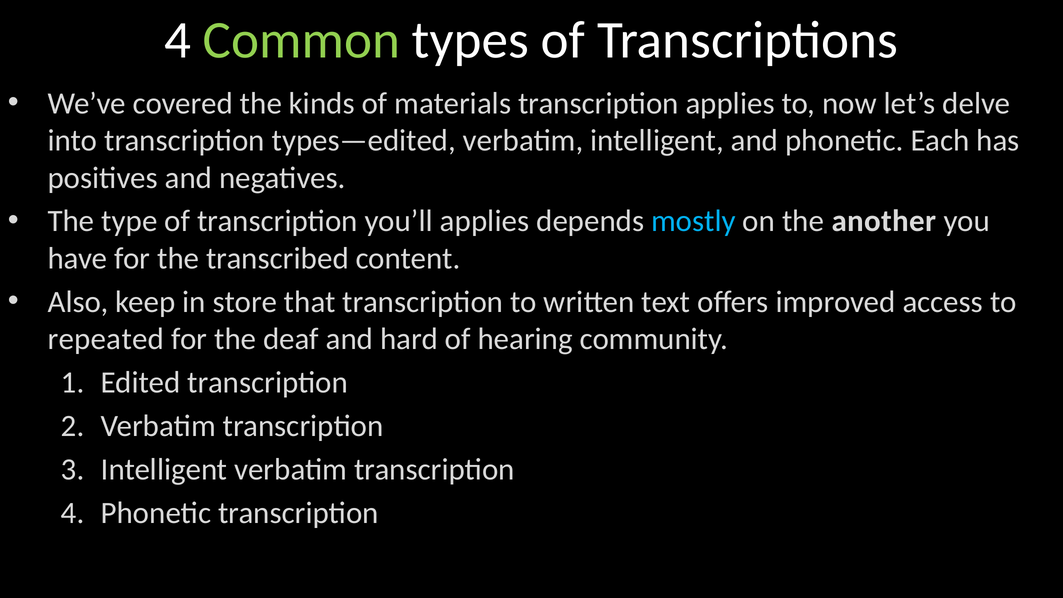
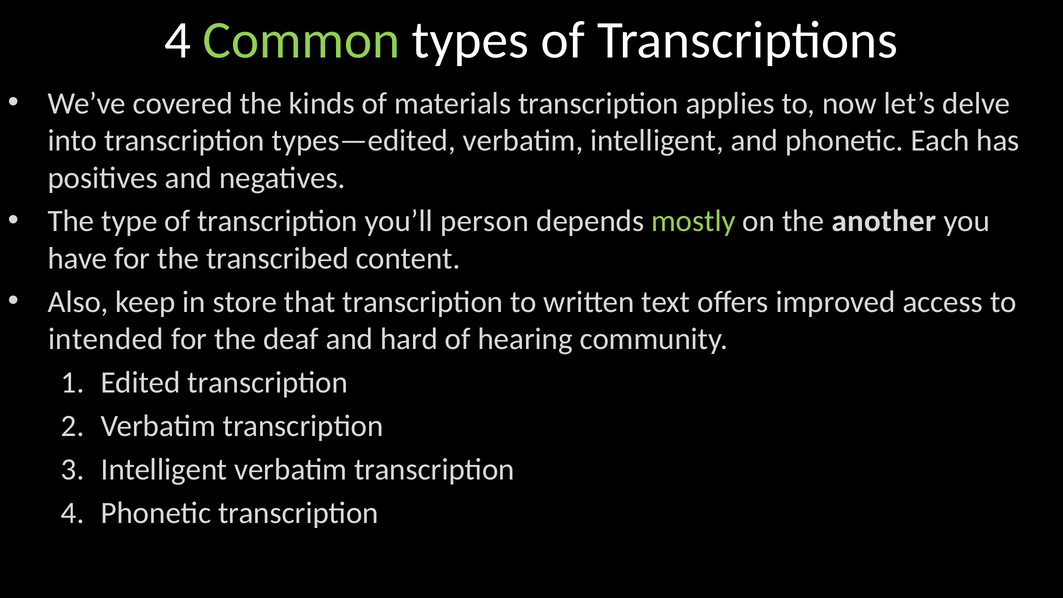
you’ll applies: applies -> person
mostly colour: light blue -> light green
repeated: repeated -> intended
